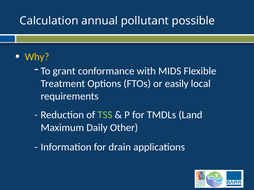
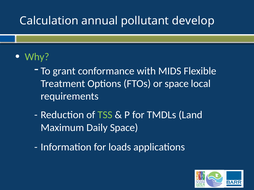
possible: possible -> develop
Why colour: yellow -> light green
or easily: easily -> space
Daily Other: Other -> Space
drain: drain -> loads
